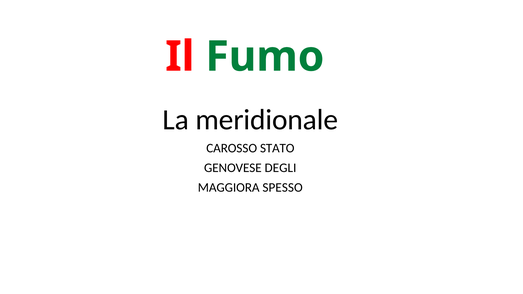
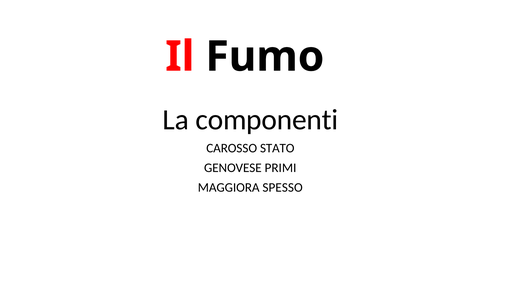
Fumo colour: green -> black
meridionale: meridionale -> componenti
DEGLI: DEGLI -> PRIMI
